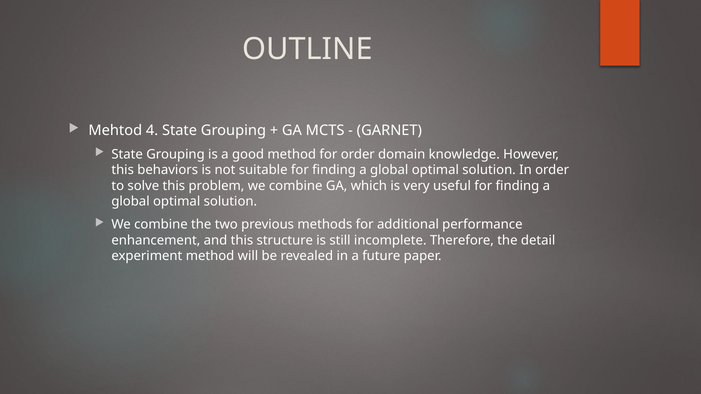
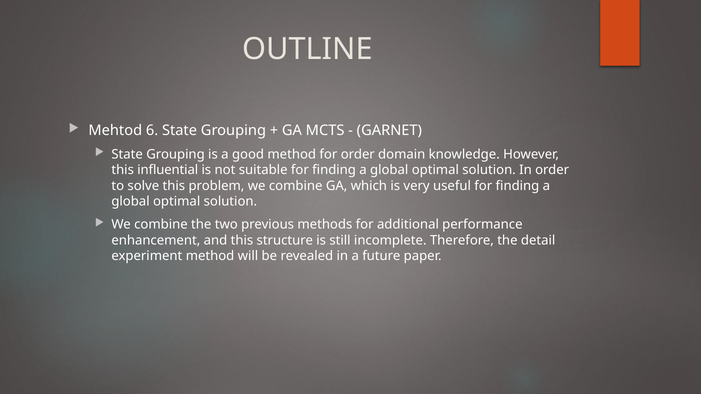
4: 4 -> 6
behaviors: behaviors -> influential
